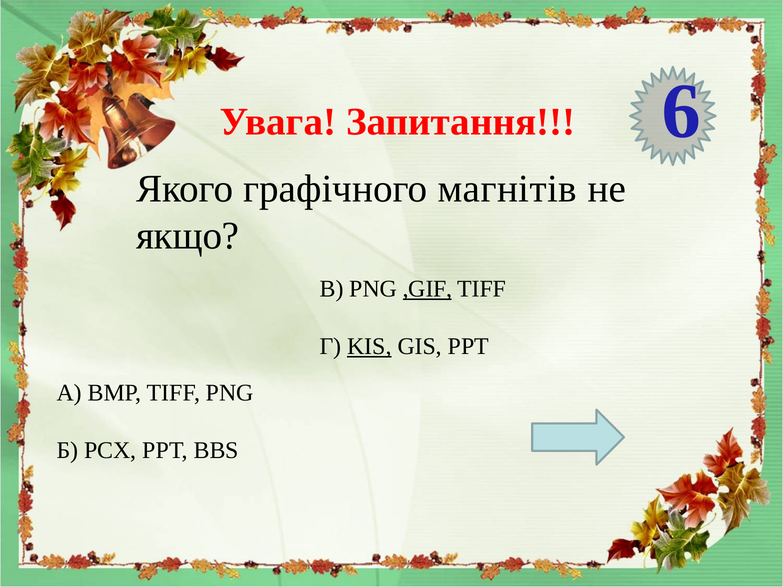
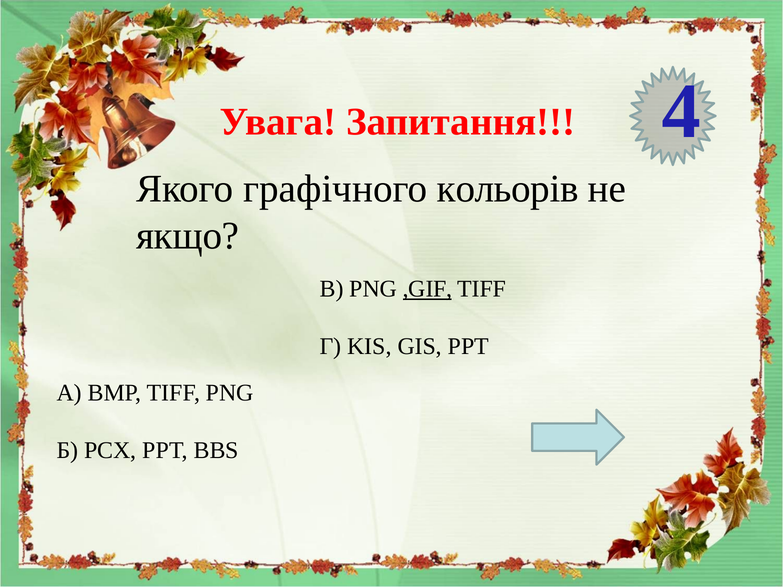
6: 6 -> 4
магнітів: магнітів -> кольорів
KIS underline: present -> none
